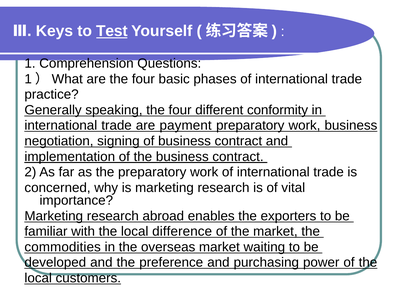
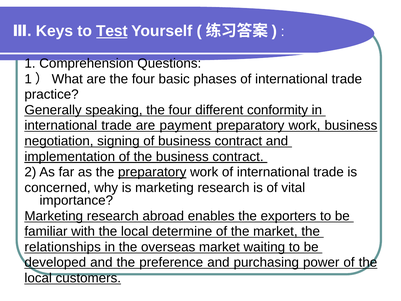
preparatory at (152, 172) underline: none -> present
difference: difference -> determine
commodities: commodities -> relationships
